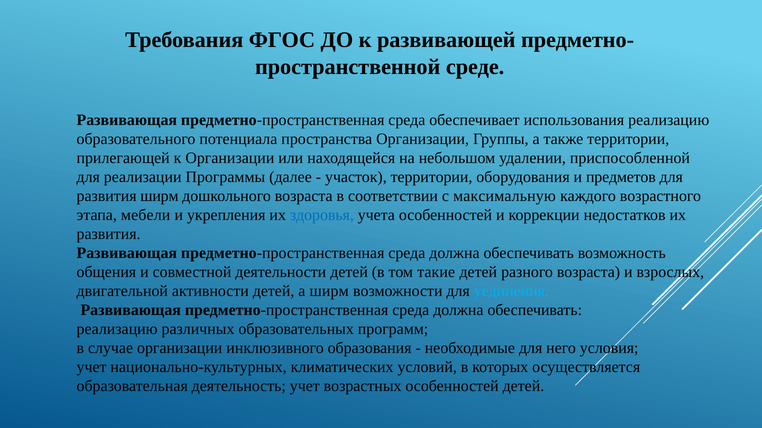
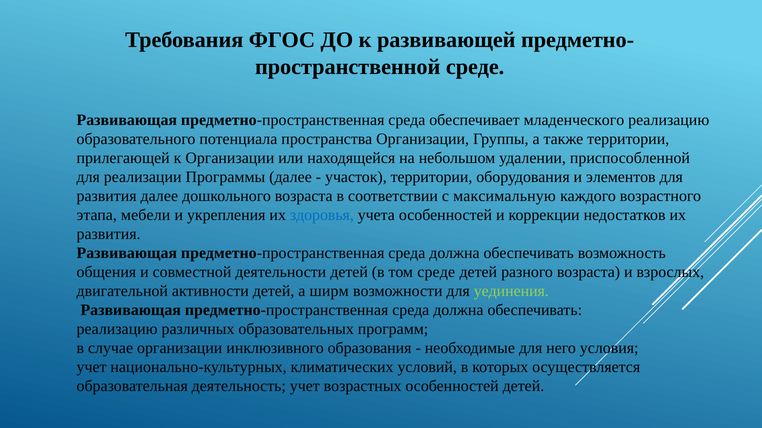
использования: использования -> младенческого
предметов: предметов -> элементов
развития ширм: ширм -> далее
том такие: такие -> среде
уединения colour: light blue -> light green
